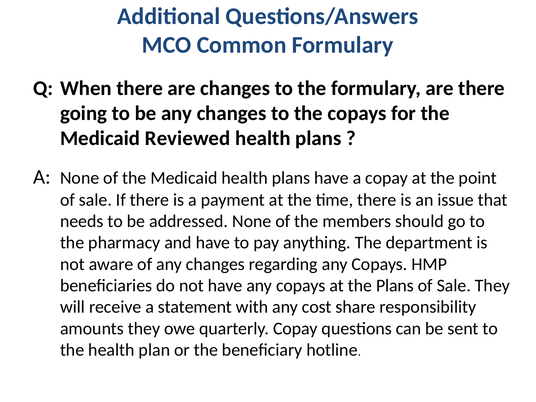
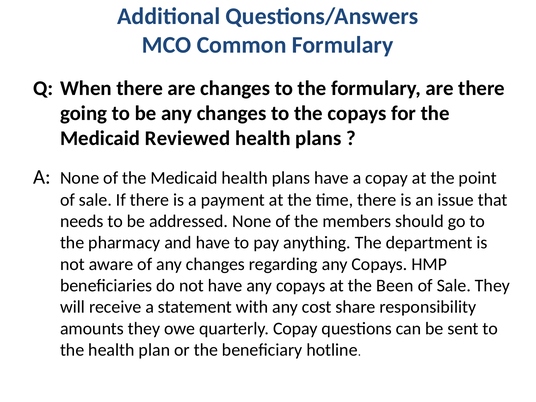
the Plans: Plans -> Been
